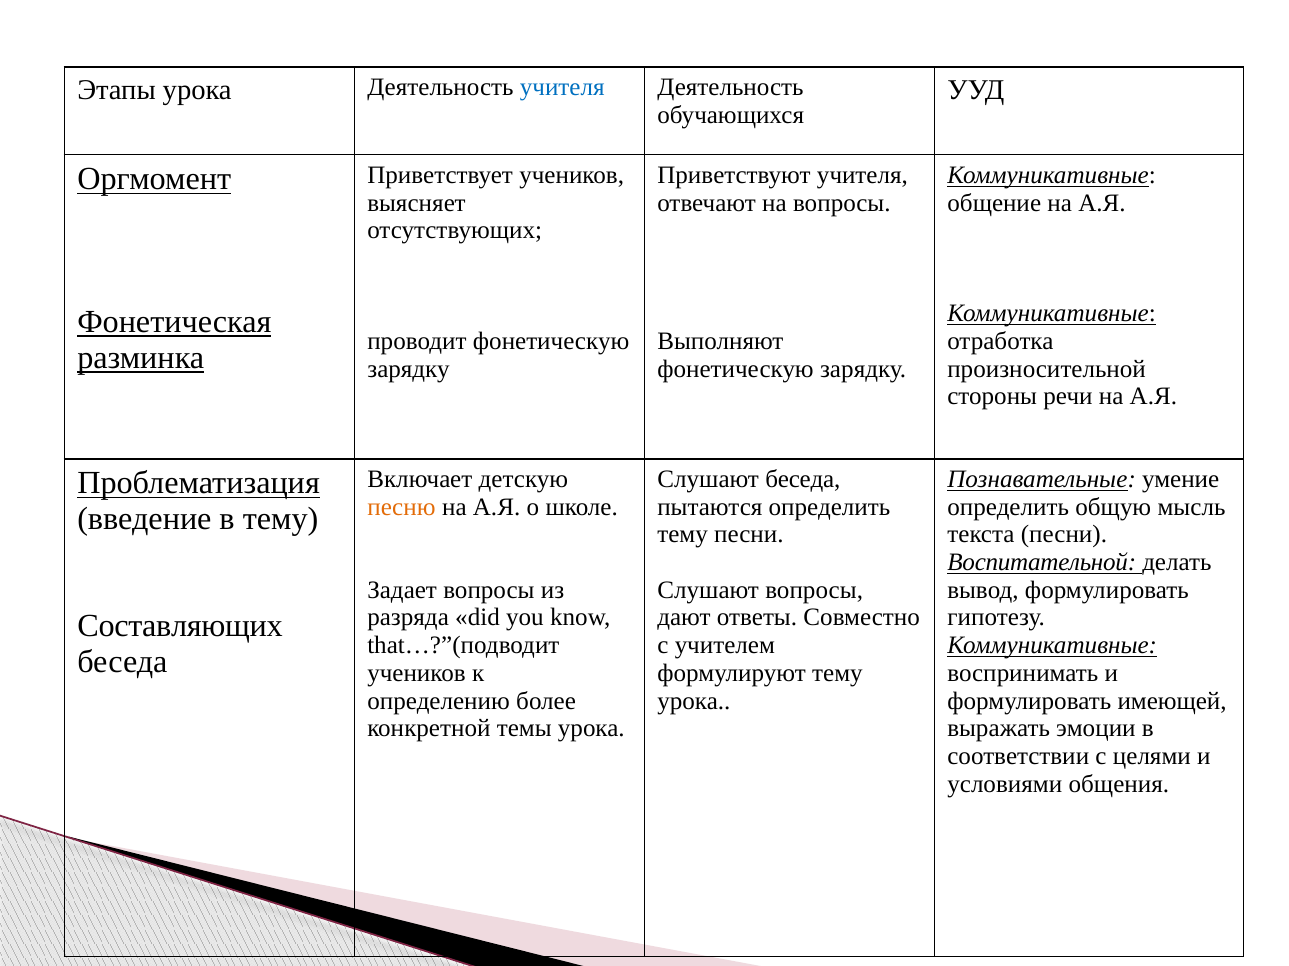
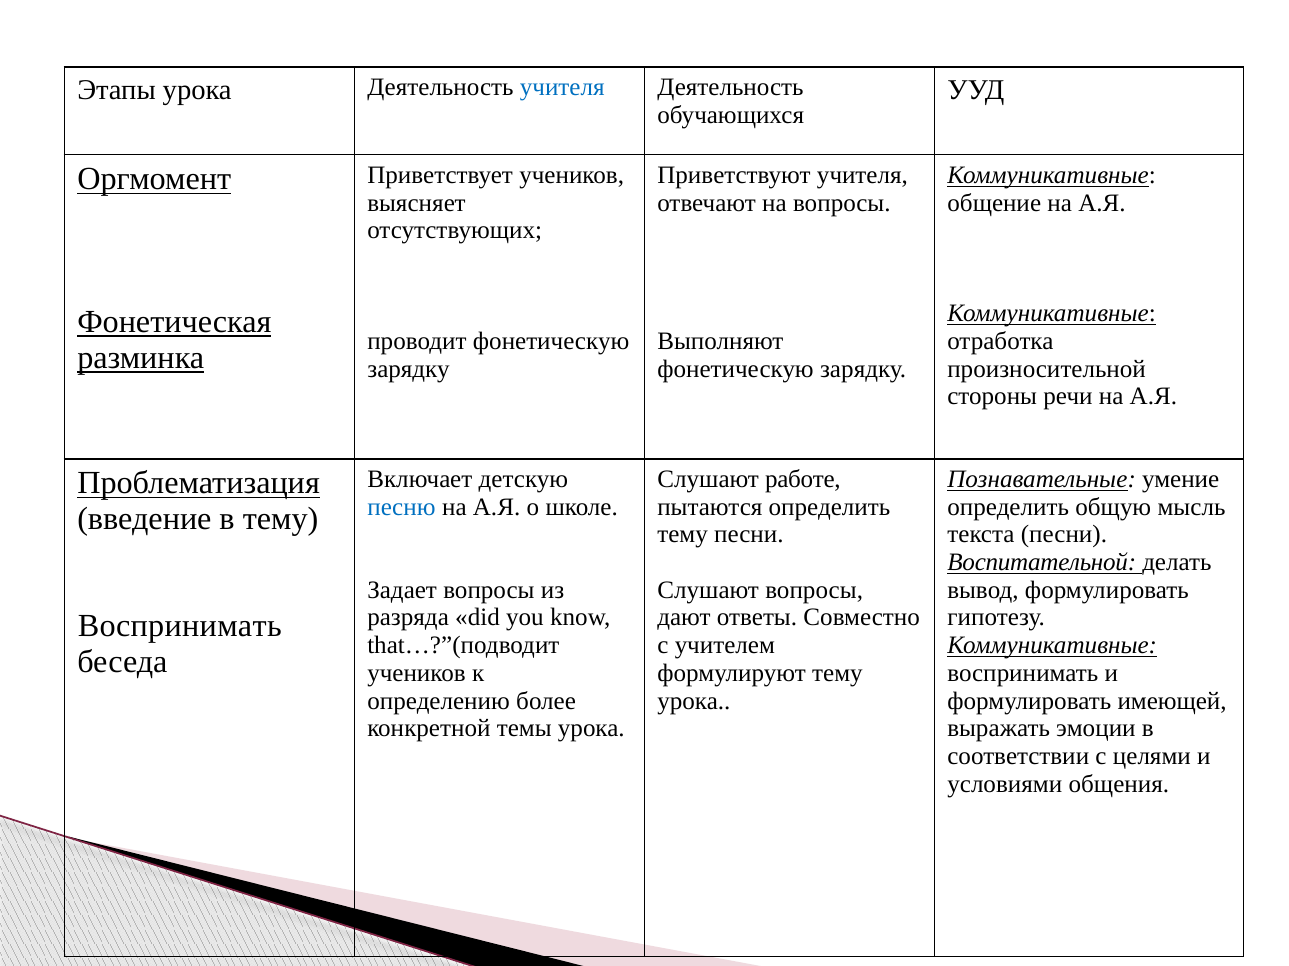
Слушают беседа: беседа -> работе
песню colour: orange -> blue
Составляющих at (180, 626): Составляющих -> Воспринимать
